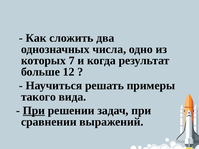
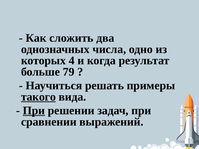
7: 7 -> 4
12: 12 -> 79
такого underline: none -> present
